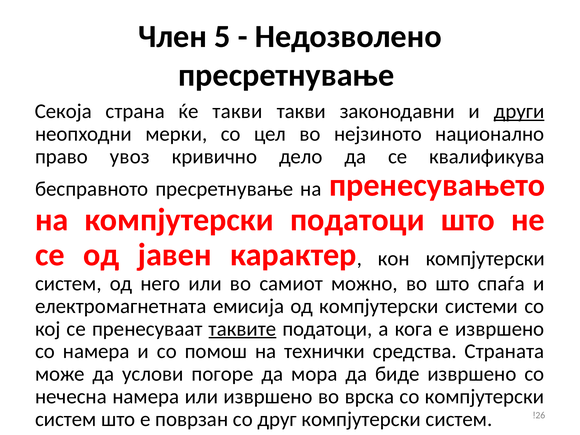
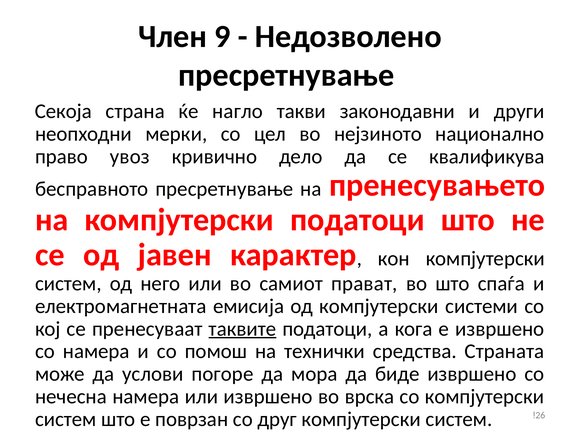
5: 5 -> 9
ќе такви: такви -> нагло
други underline: present -> none
можно: можно -> прават
